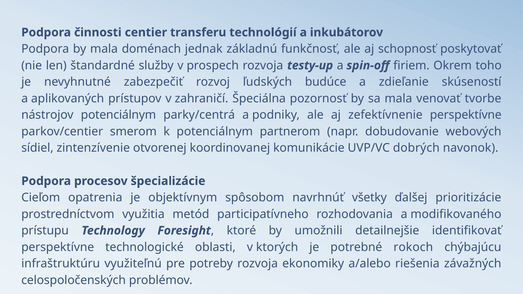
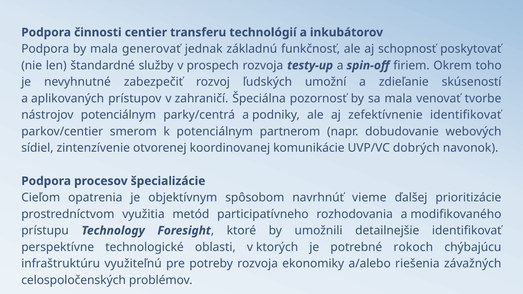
doménach: doménach -> generovať
budúce: budúce -> umožní
zefektívnenie perspektívne: perspektívne -> identifikovať
všetky: všetky -> vieme
